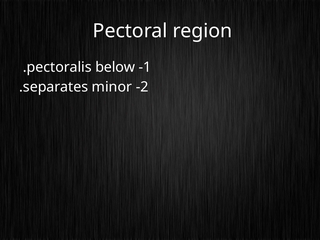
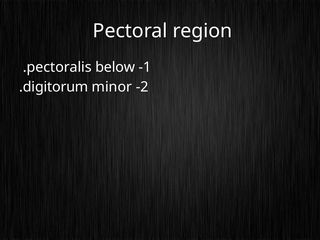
separates: separates -> digitorum
